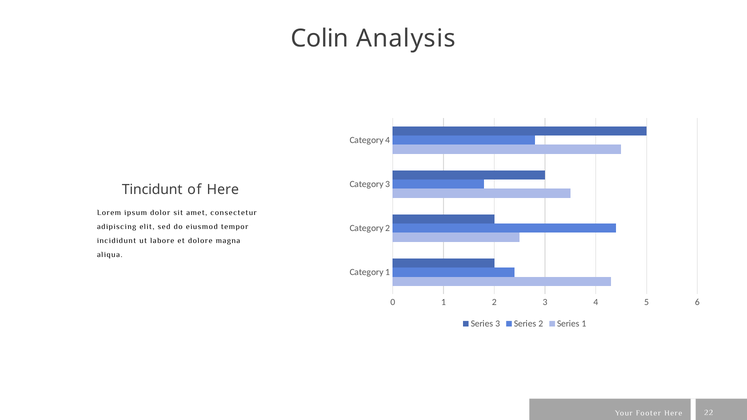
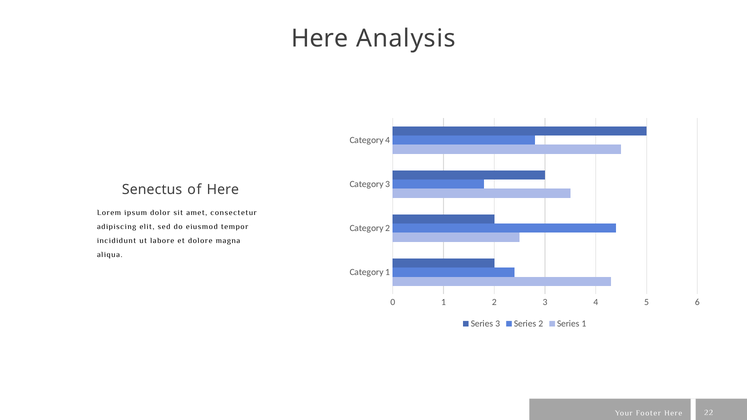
Colin at (320, 39): Colin -> Here
Tincidunt: Tincidunt -> Senectus
